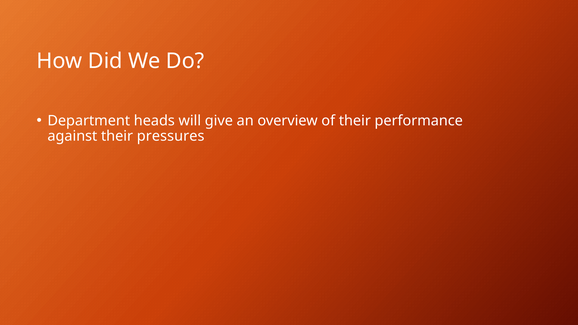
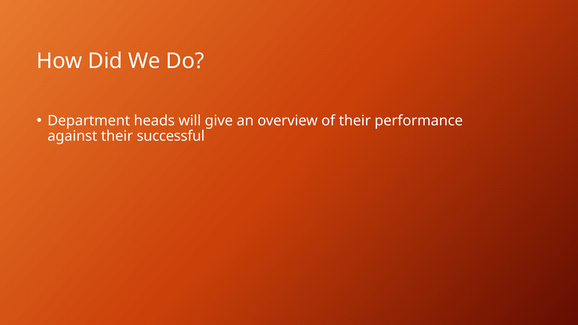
pressures: pressures -> successful
